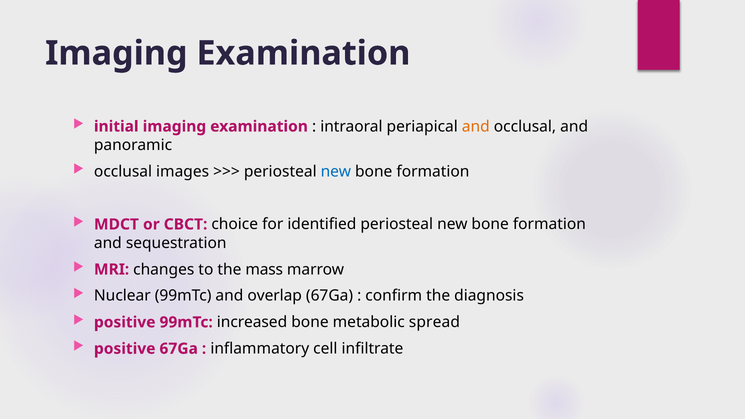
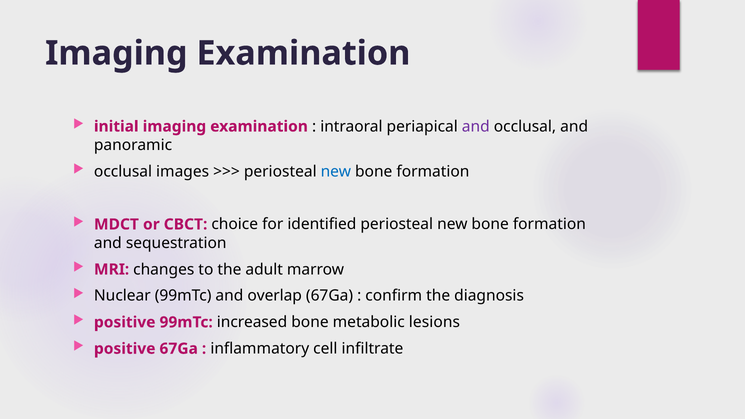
and at (476, 126) colour: orange -> purple
mass: mass -> adult
spread: spread -> lesions
